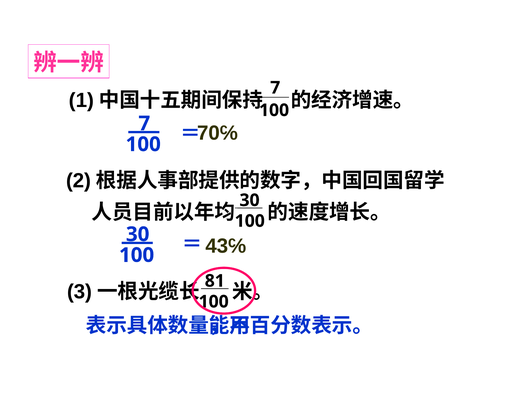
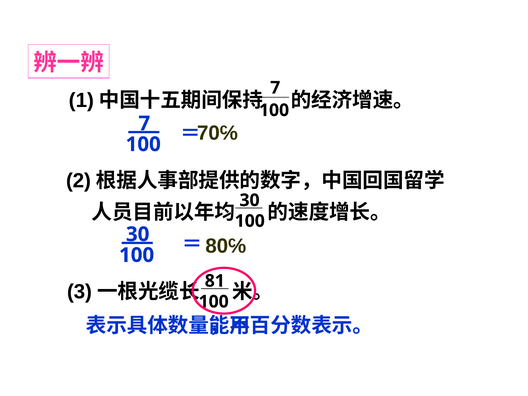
43℅: 43℅ -> 80℅
